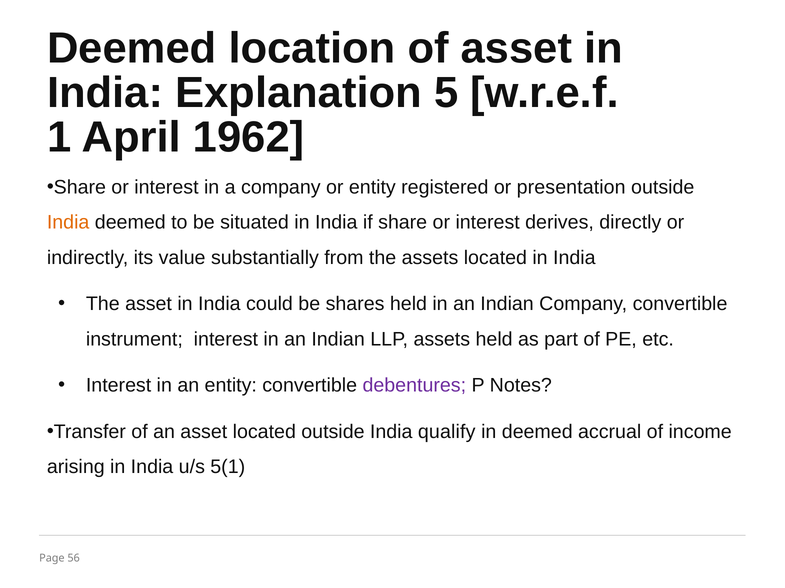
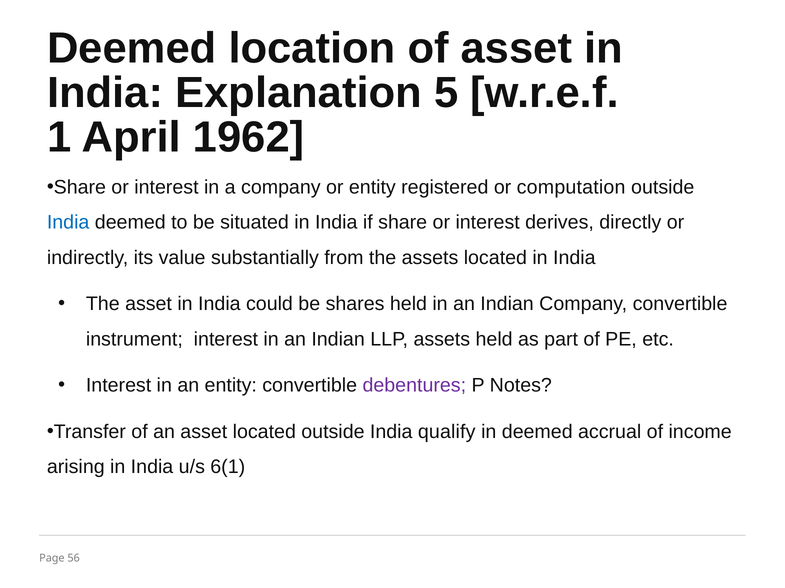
presentation: presentation -> computation
India at (68, 223) colour: orange -> blue
5(1: 5(1 -> 6(1
